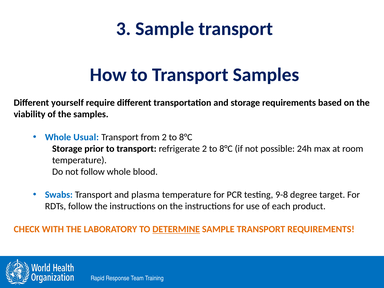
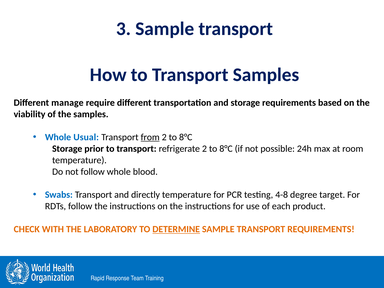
yourself: yourself -> manage
from underline: none -> present
plasma: plasma -> directly
9-8: 9-8 -> 4-8
